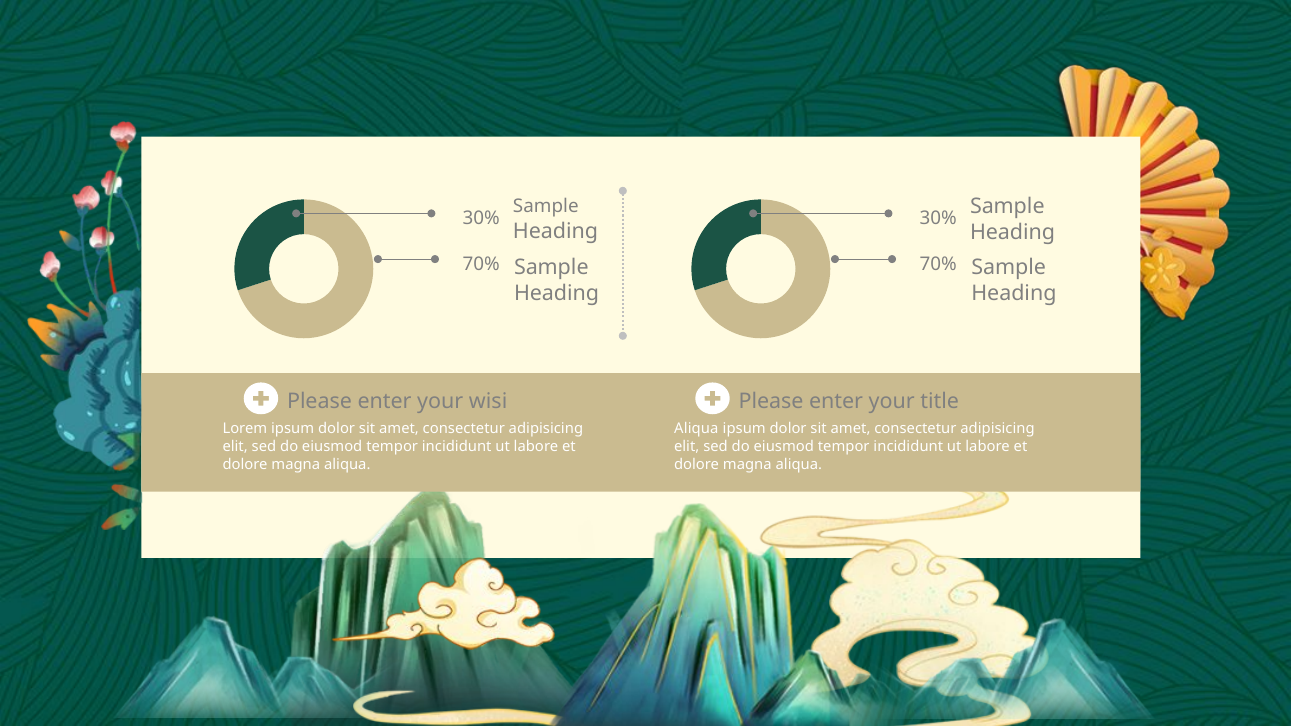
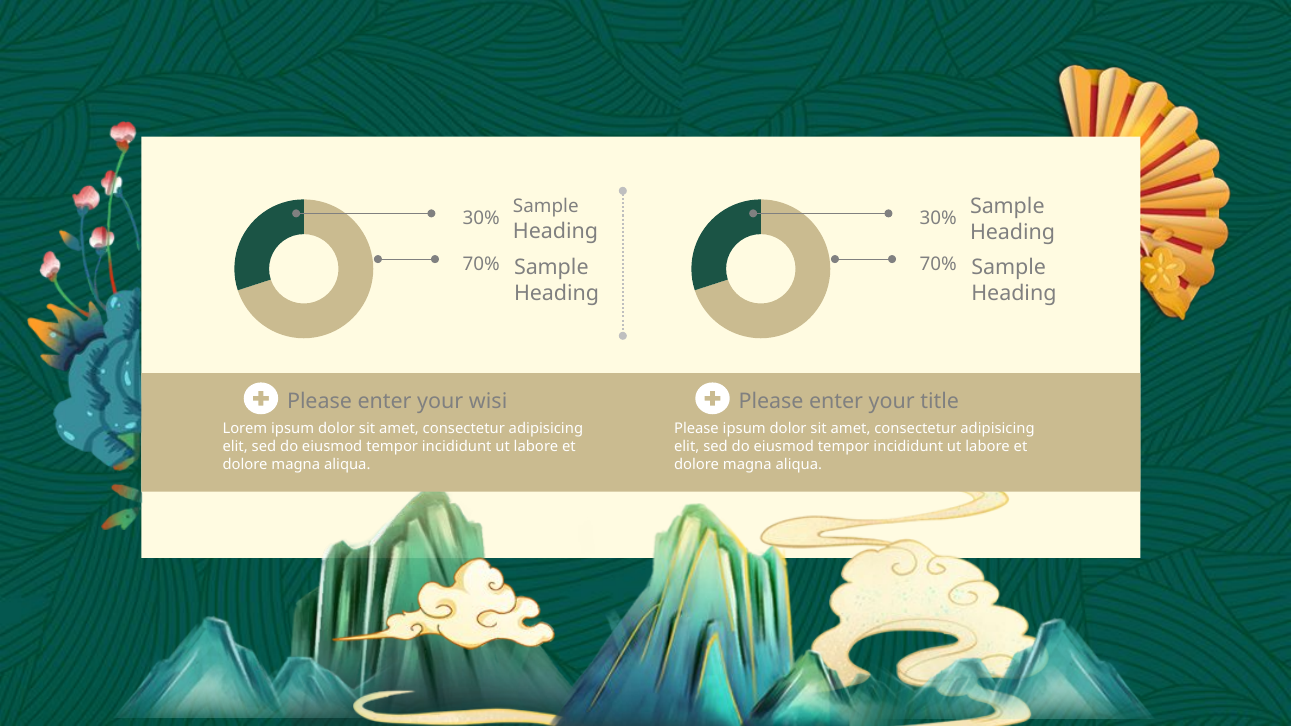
Aliqua at (696, 429): Aliqua -> Please
